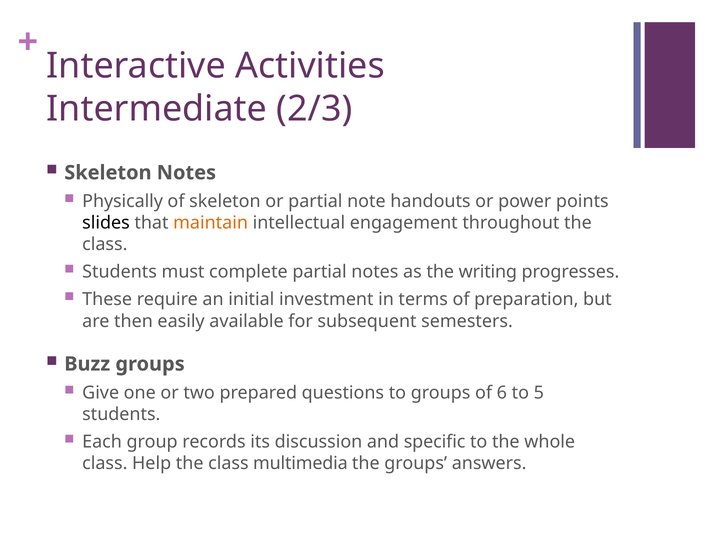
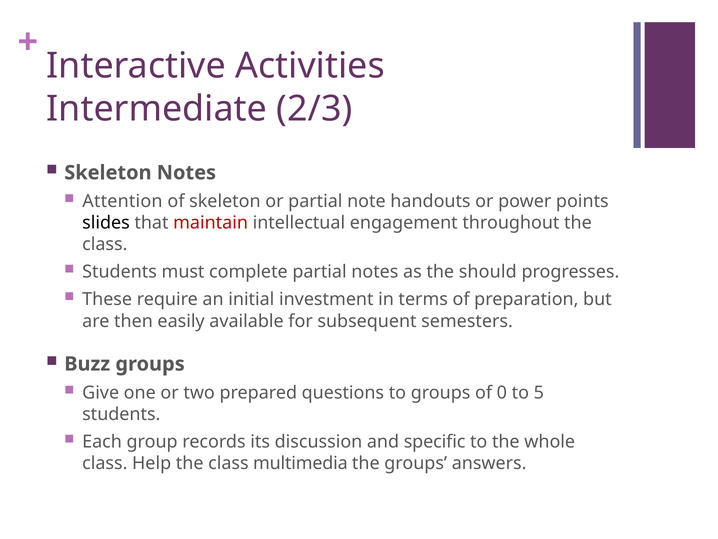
Physically: Physically -> Attention
maintain colour: orange -> red
writing: writing -> should
6: 6 -> 0
